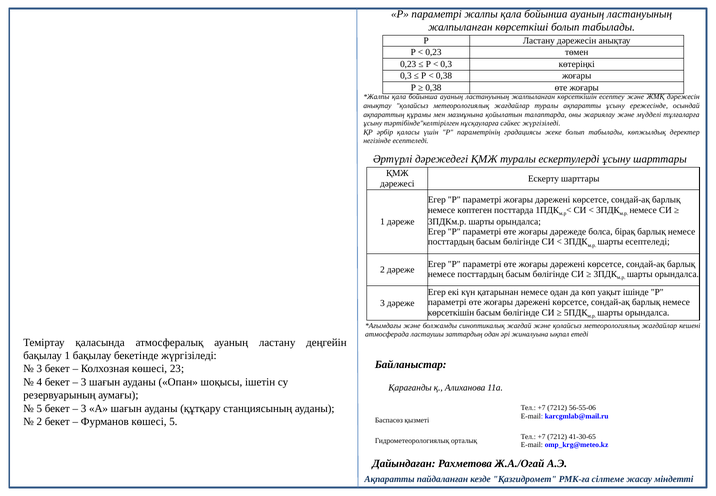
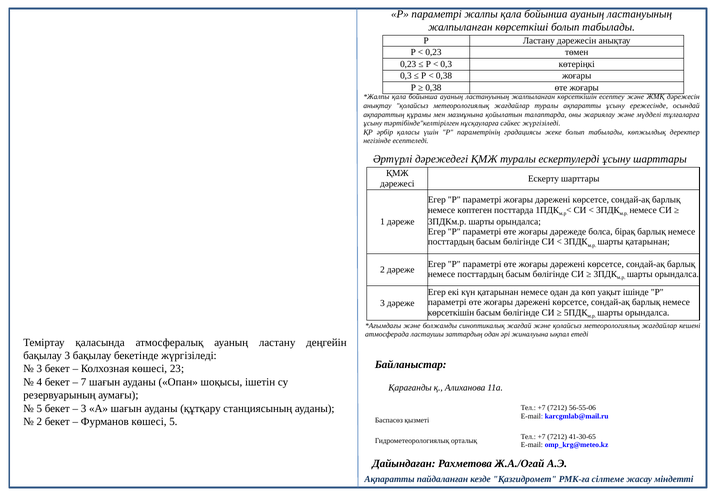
шарты есептеледі: есептеледі -> қатарынан
бақылау 1: 1 -> 3
3 at (84, 382): 3 -> 7
